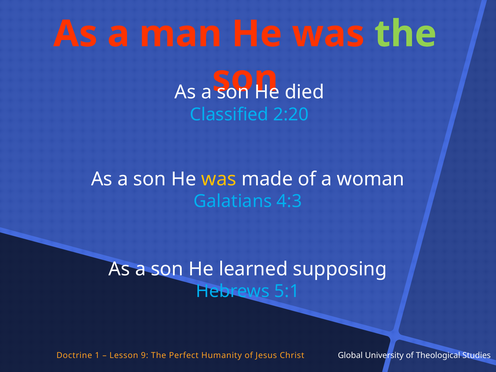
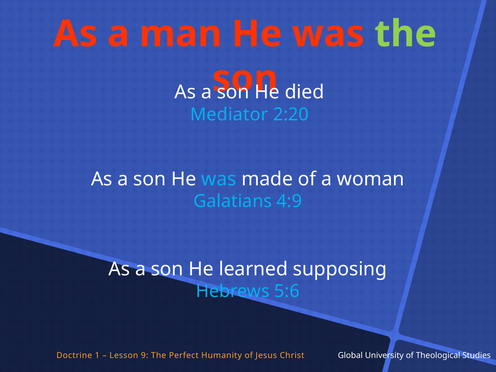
Classified: Classified -> Mediator
was at (219, 179) colour: yellow -> light blue
4:3: 4:3 -> 4:9
5:1: 5:1 -> 5:6
